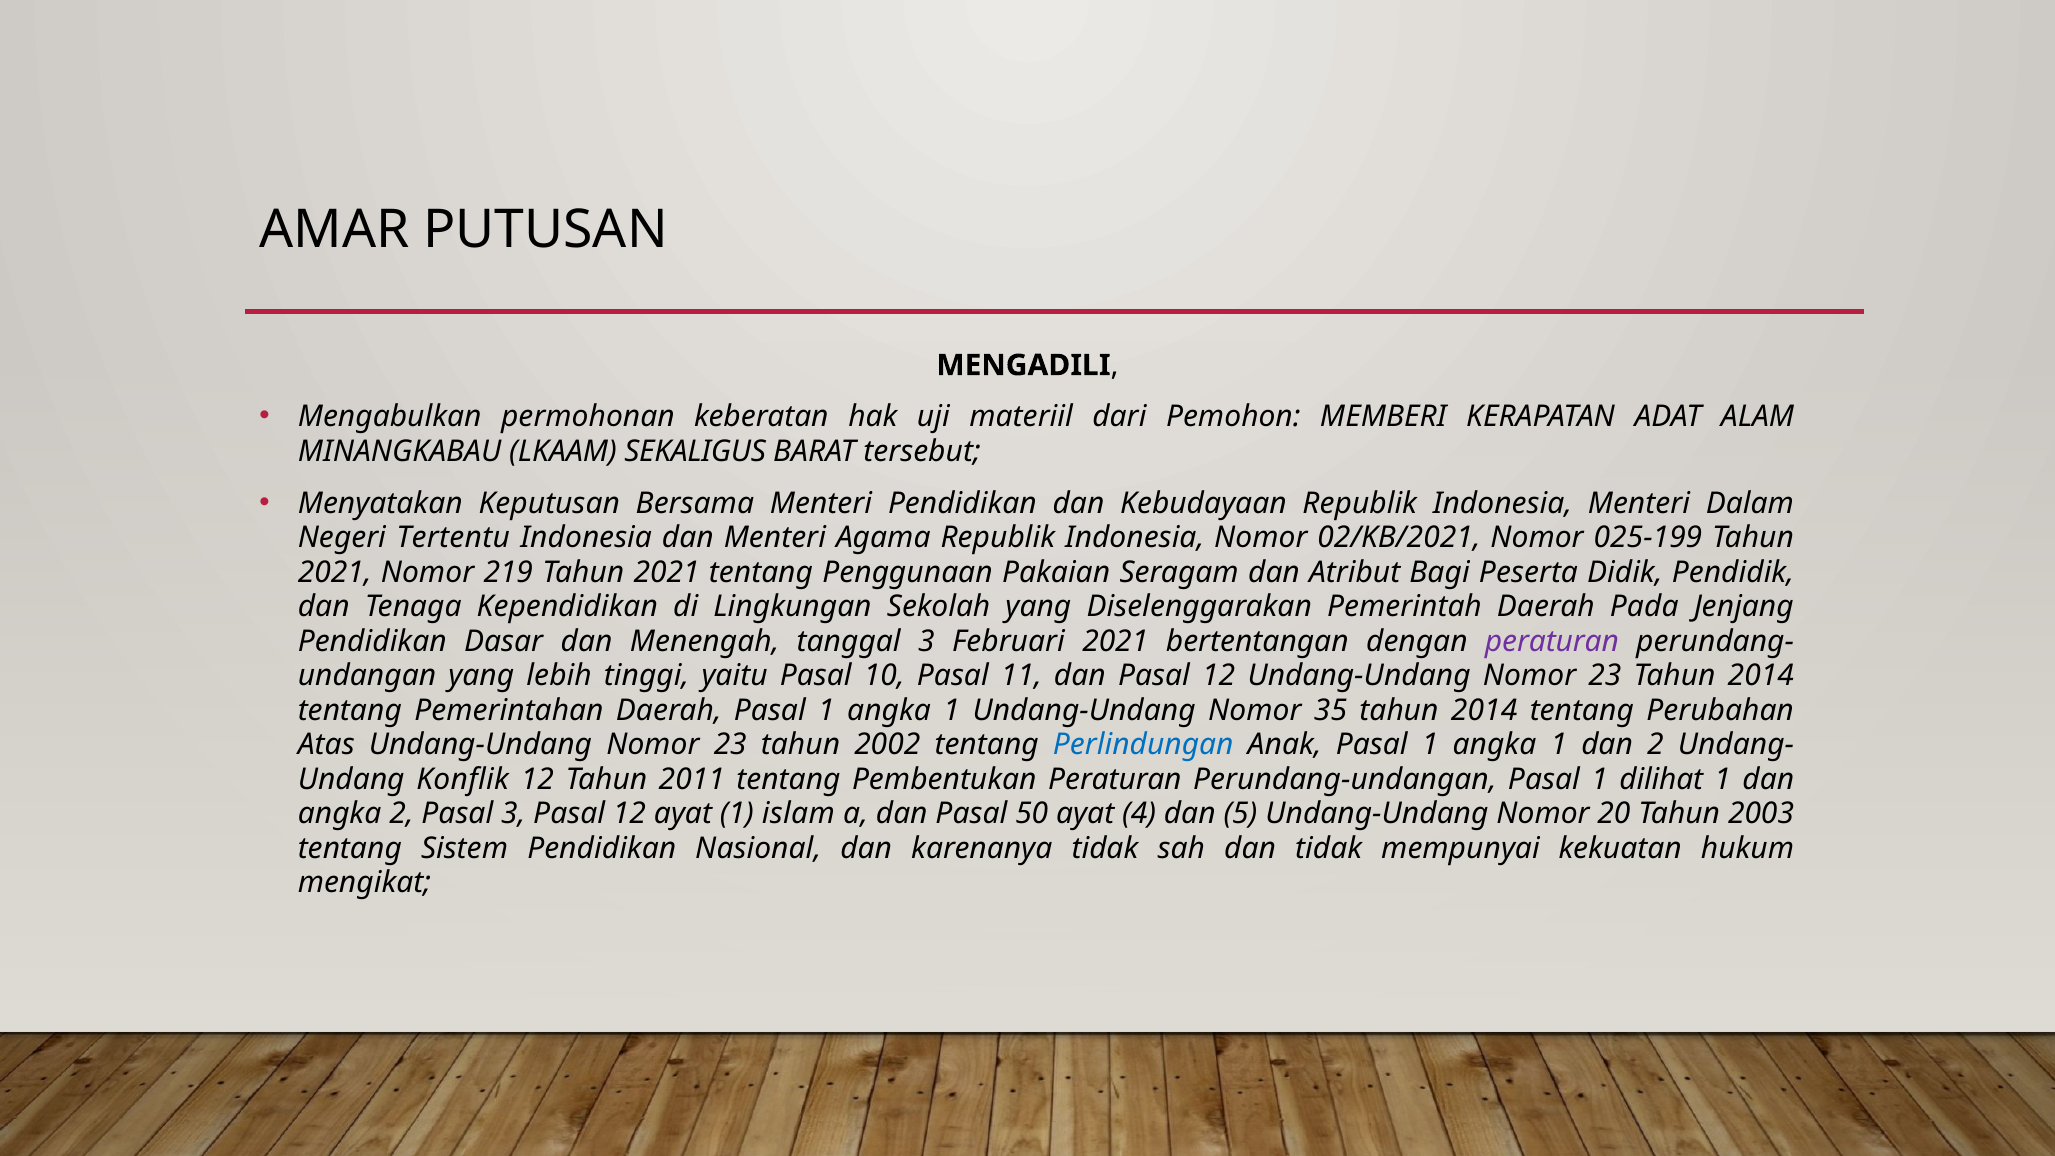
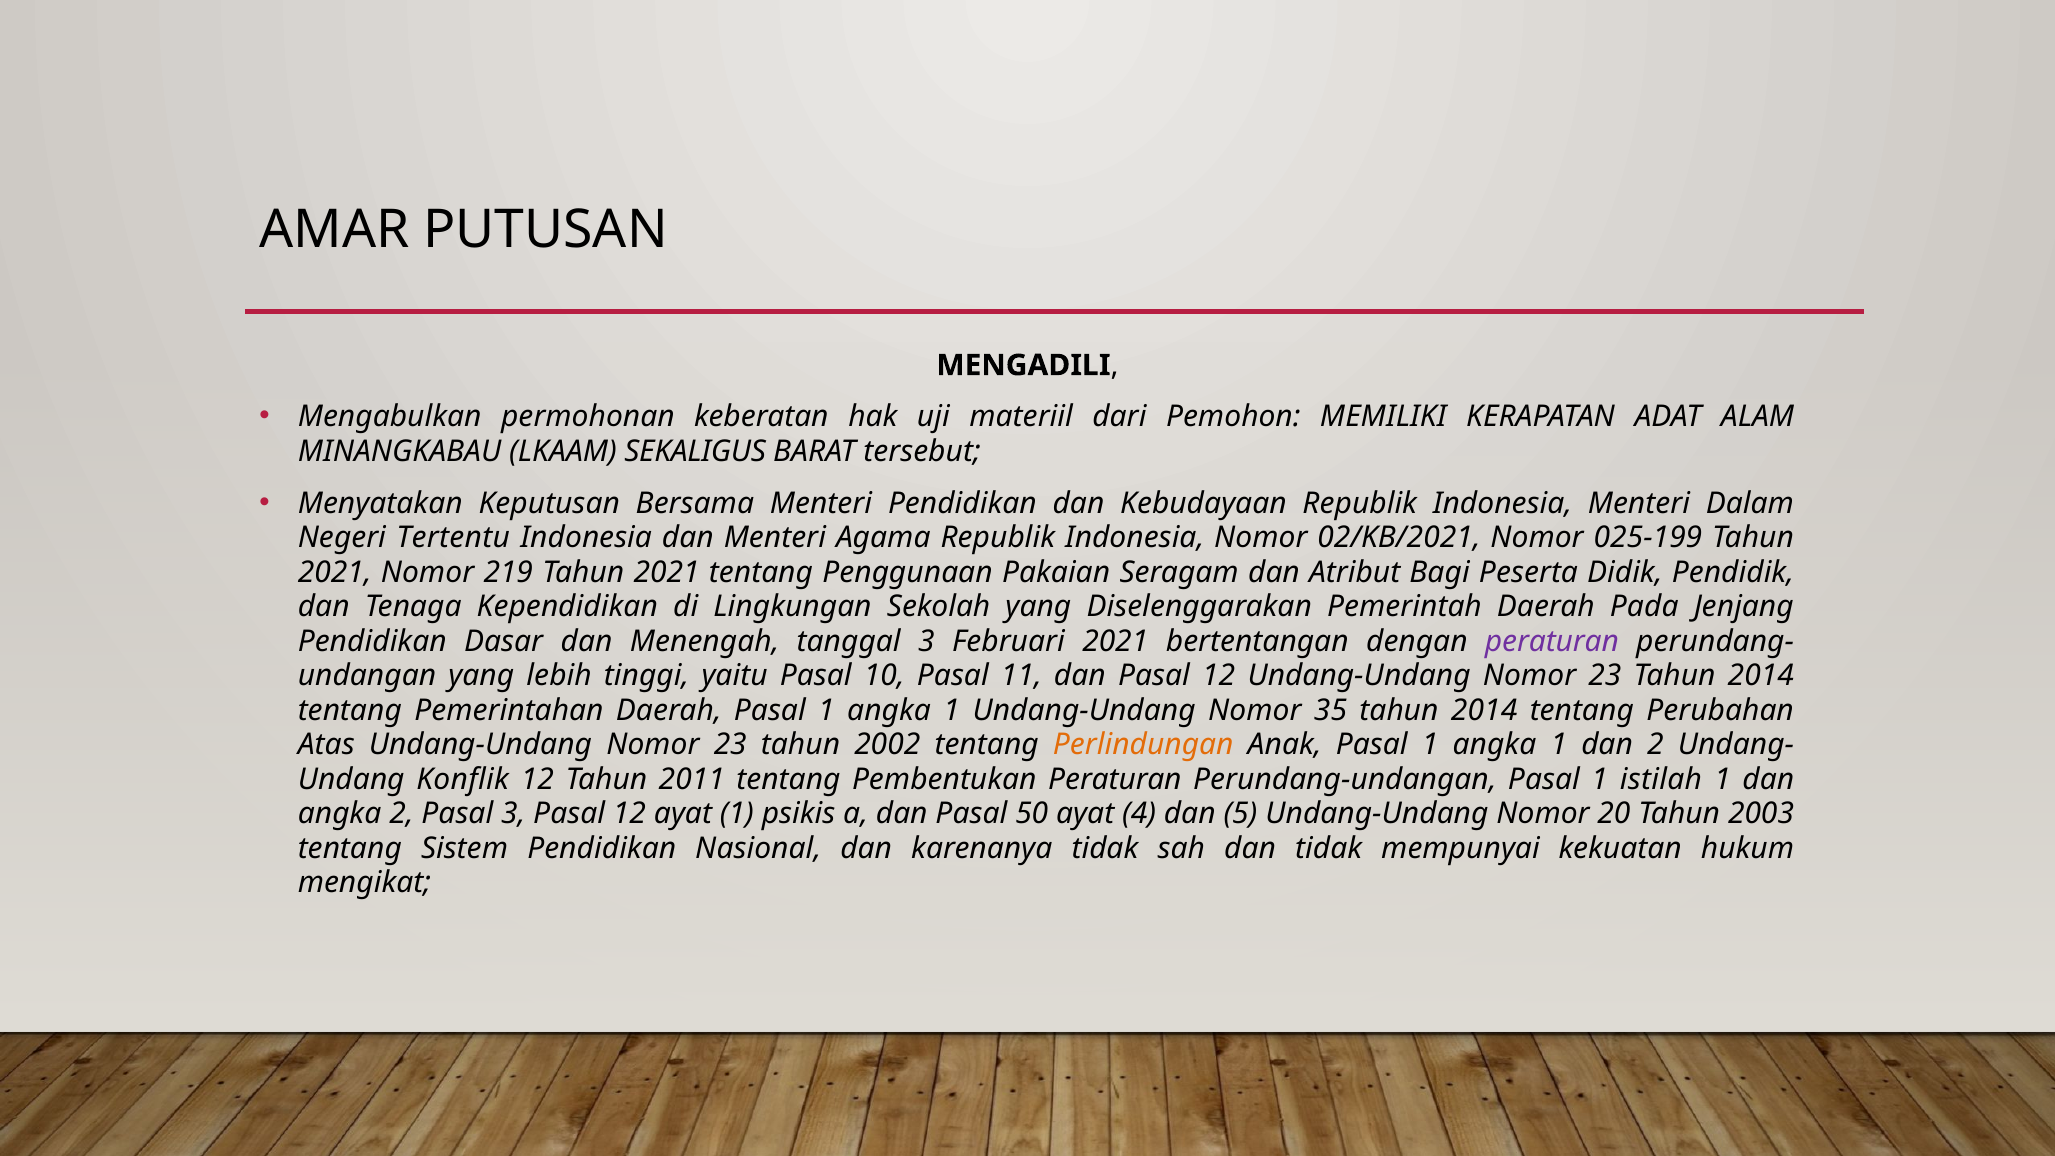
MEMBERI: MEMBERI -> MEMILIKI
Perlindungan colour: blue -> orange
dilihat: dilihat -> istilah
islam: islam -> psikis
